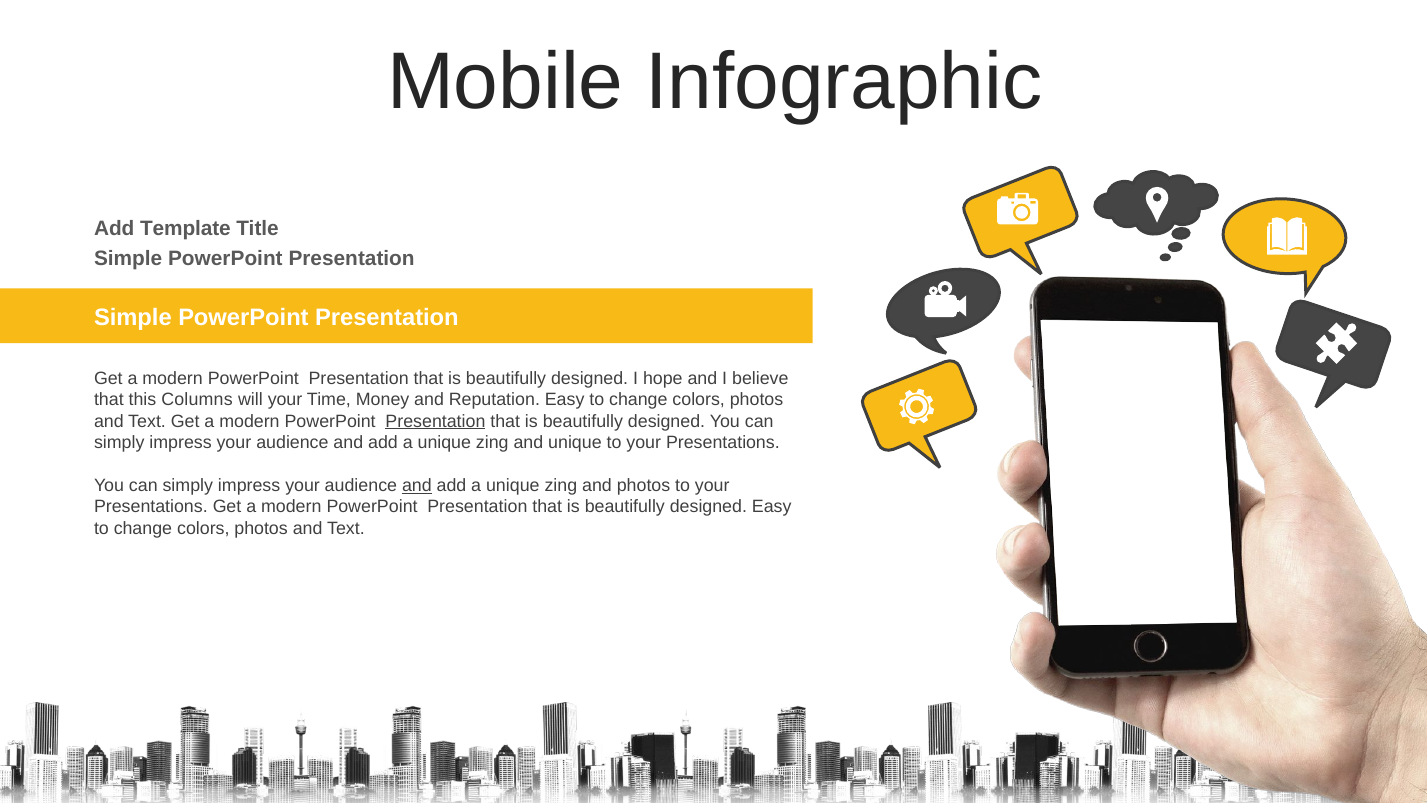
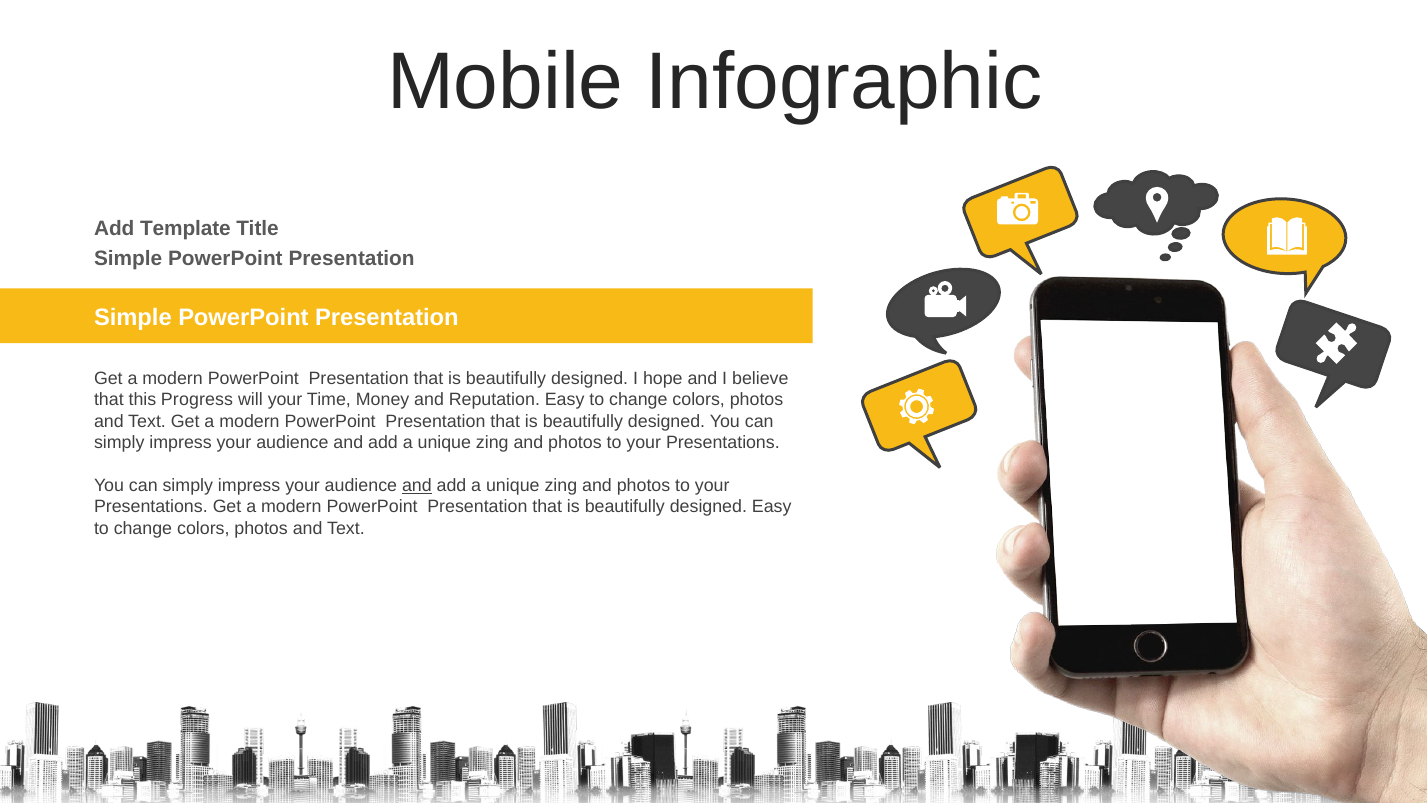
Columns: Columns -> Progress
Presentation at (435, 421) underline: present -> none
unique at (575, 442): unique -> photos
